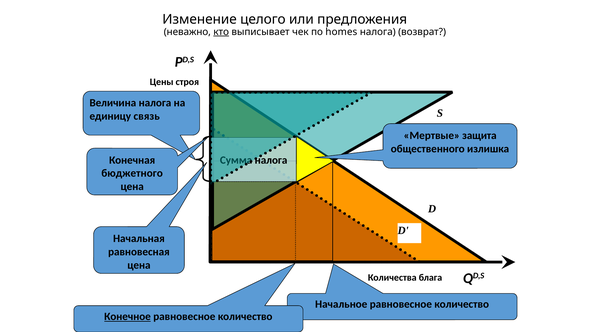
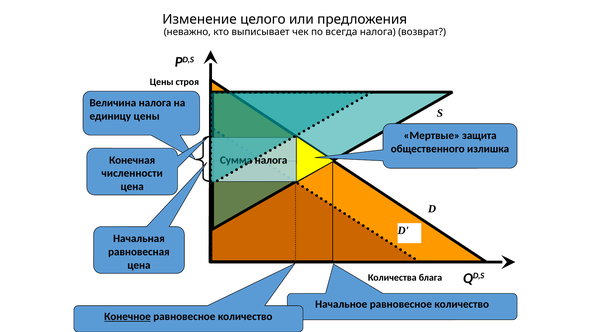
кто underline: present -> none
homes: homes -> всегда
единицу связь: связь -> цены
бюджетного: бюджетного -> численности
